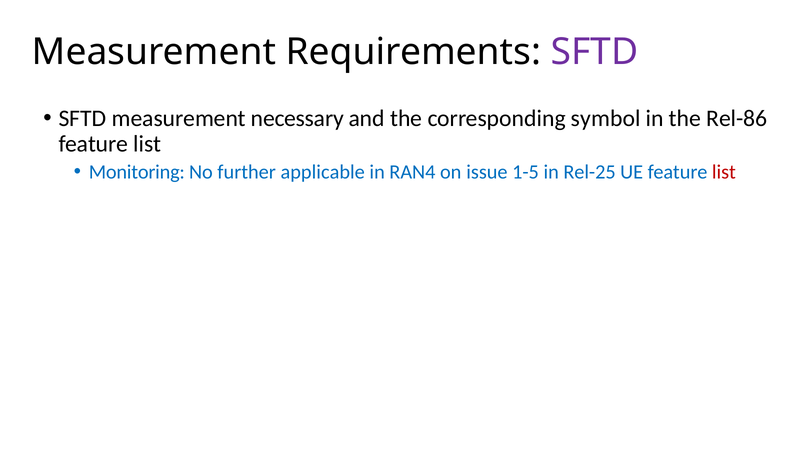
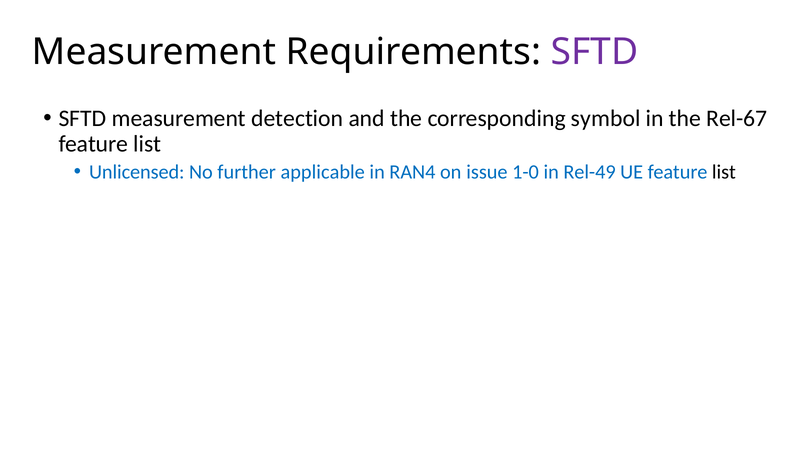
necessary: necessary -> detection
Rel-86: Rel-86 -> Rel-67
Monitoring: Monitoring -> Unlicensed
1-5: 1-5 -> 1-0
Rel-25: Rel-25 -> Rel-49
list at (724, 172) colour: red -> black
